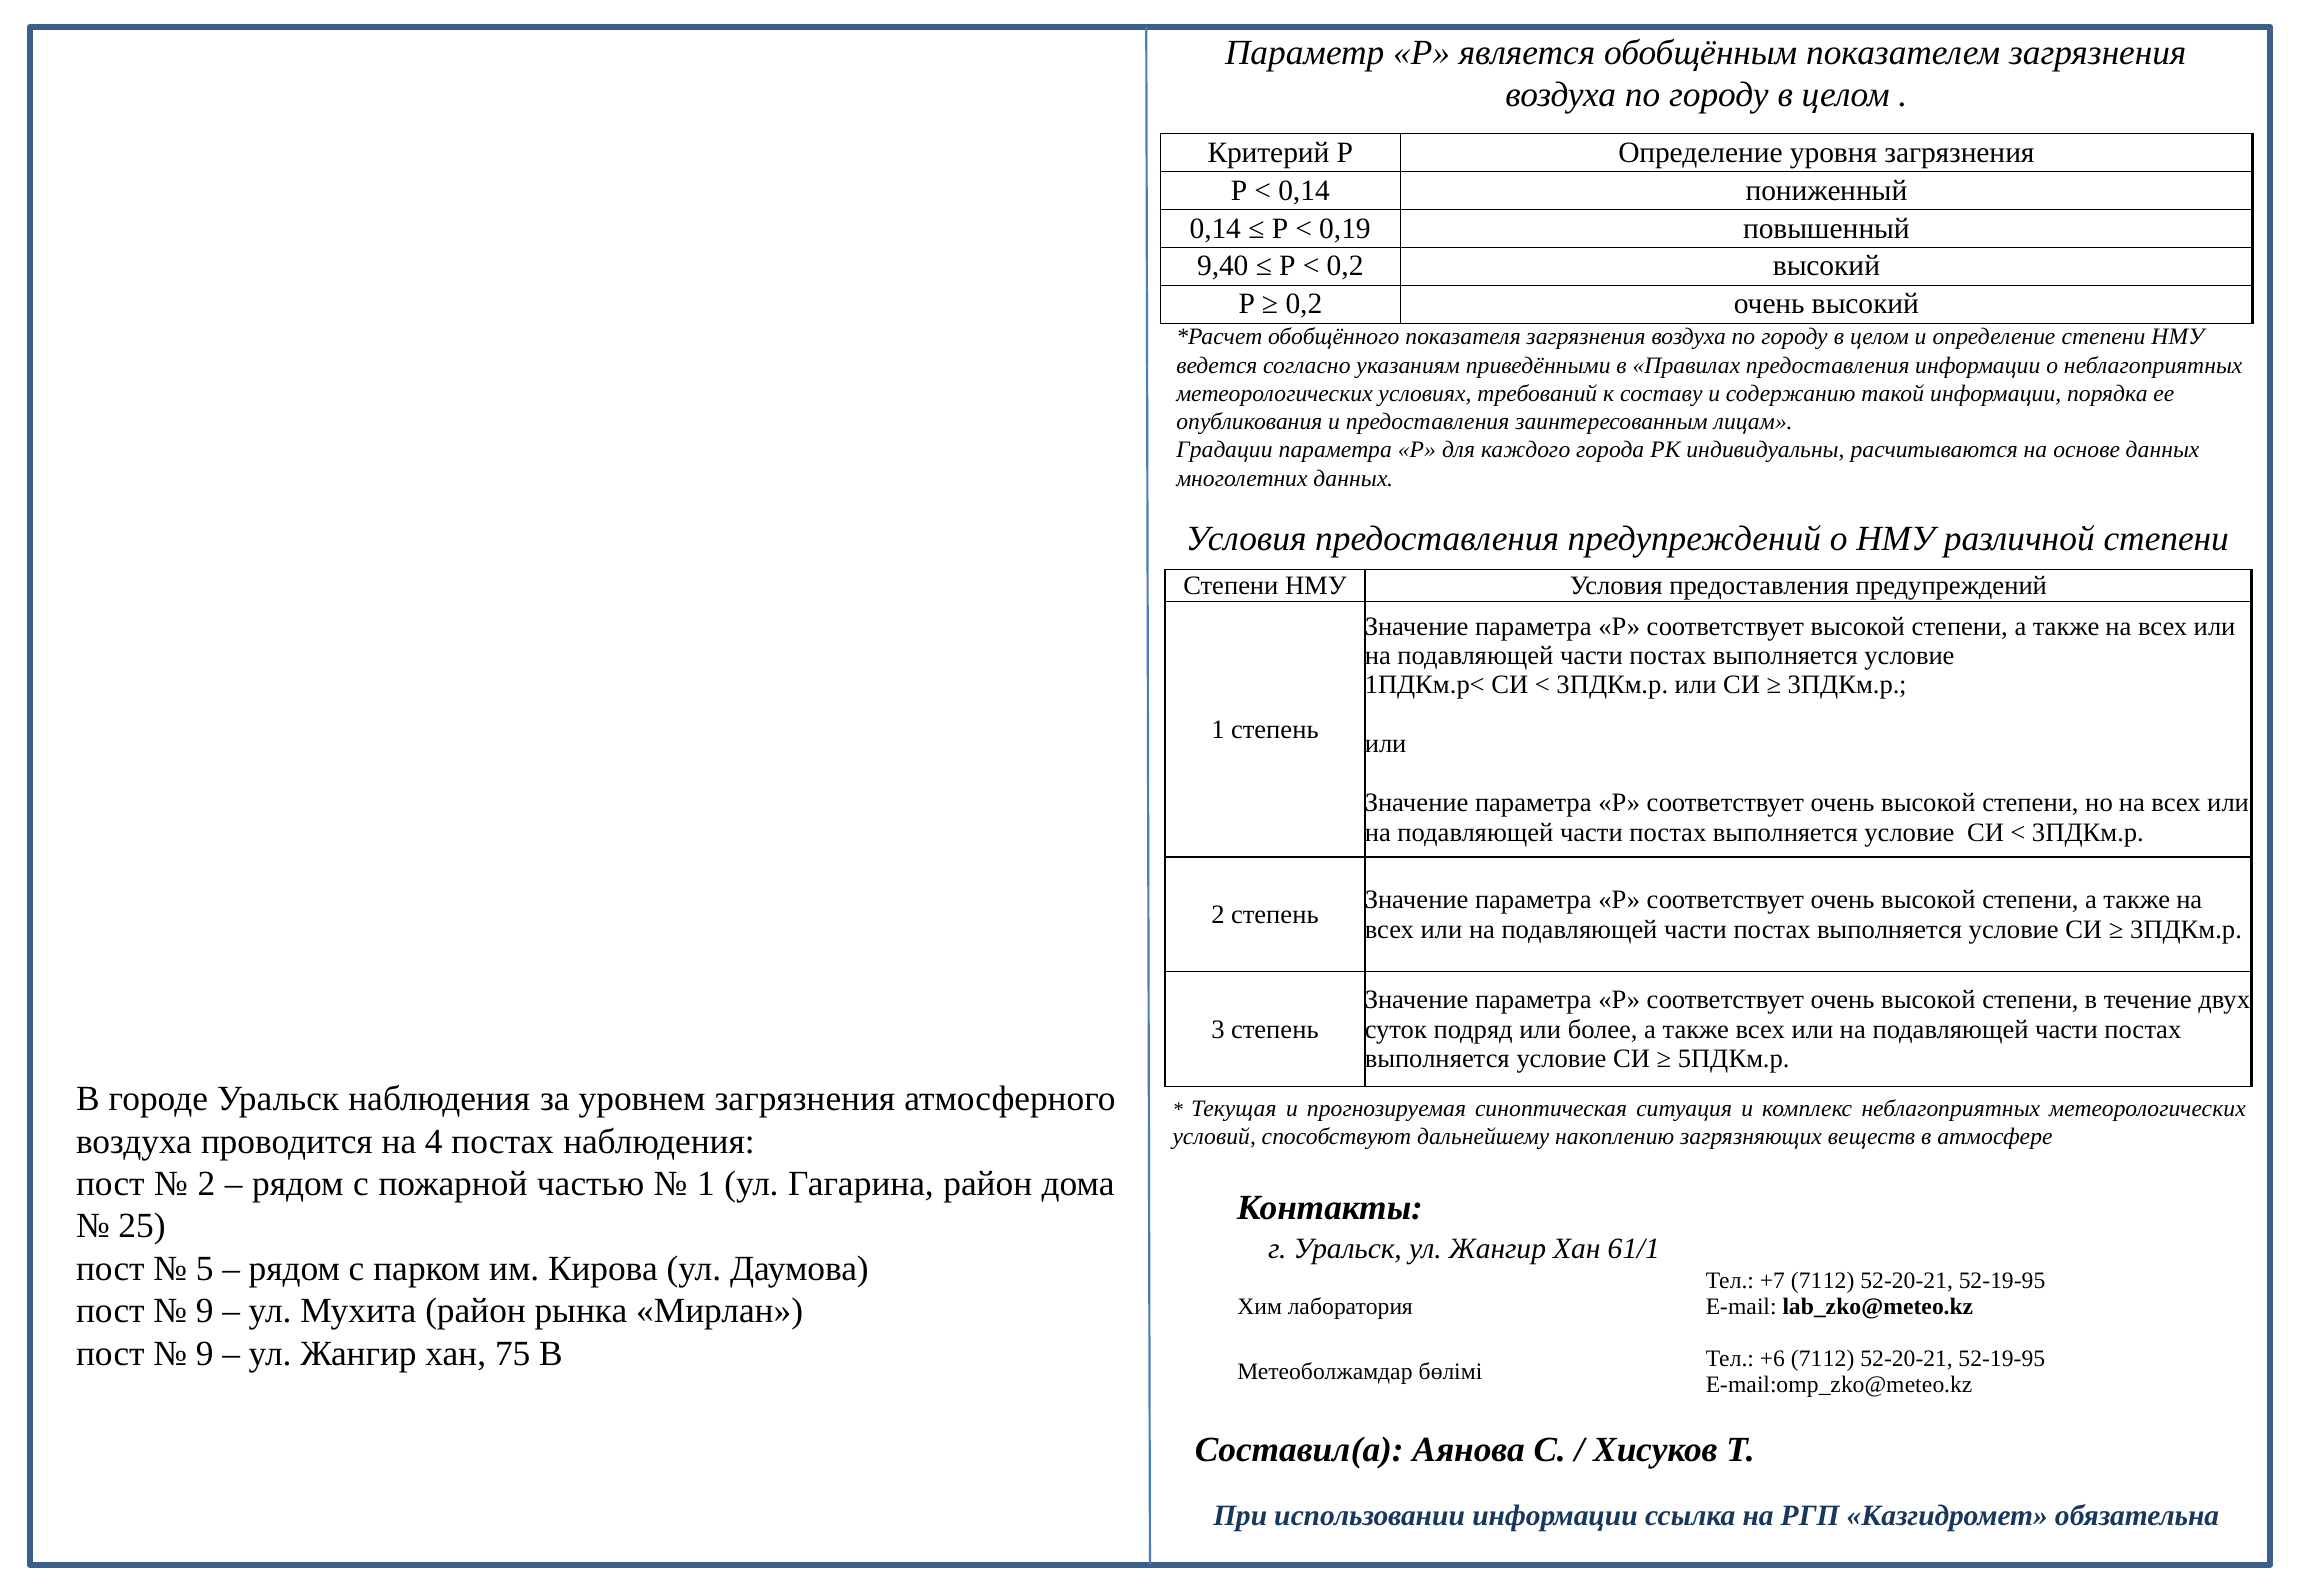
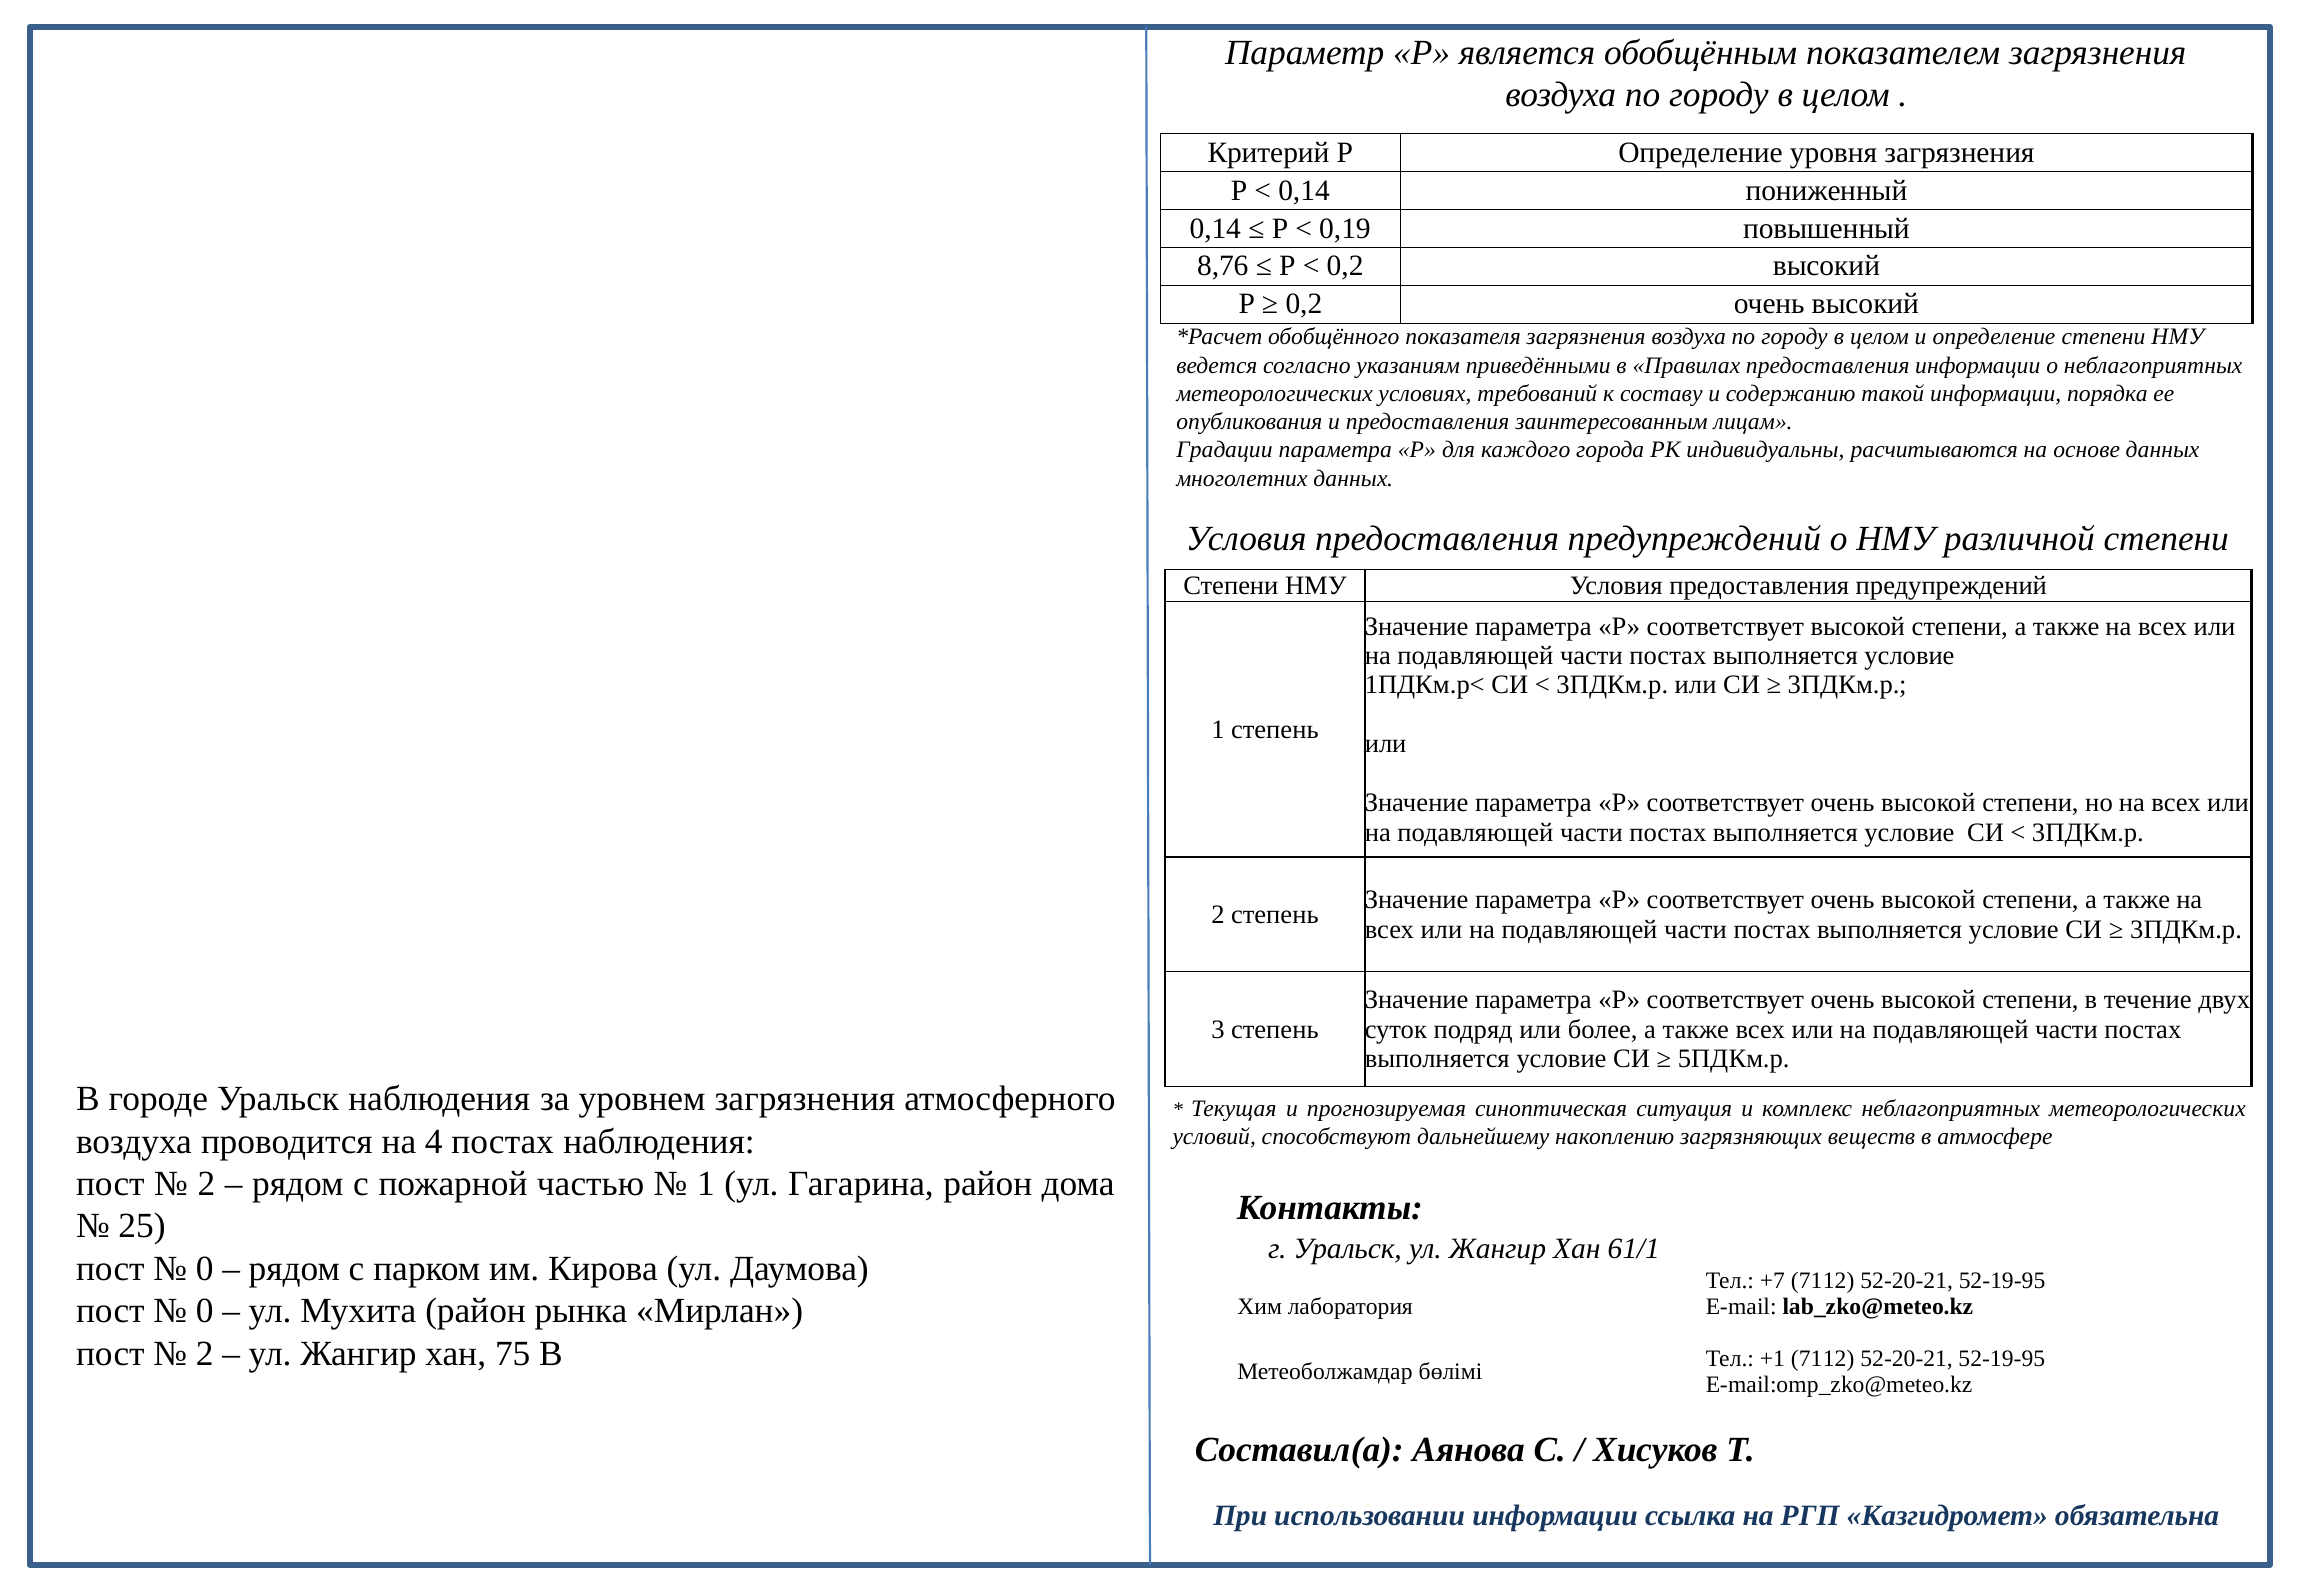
9,40: 9,40 -> 8,76
5 at (205, 1269): 5 -> 0
9 at (205, 1311): 9 -> 0
9 at (205, 1354): 9 -> 2
+6: +6 -> +1
